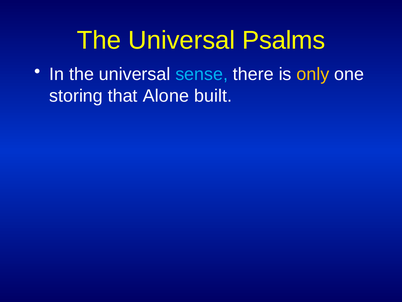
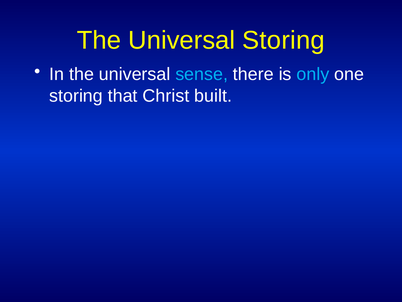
Universal Psalms: Psalms -> Storing
only colour: yellow -> light blue
Alone: Alone -> Christ
